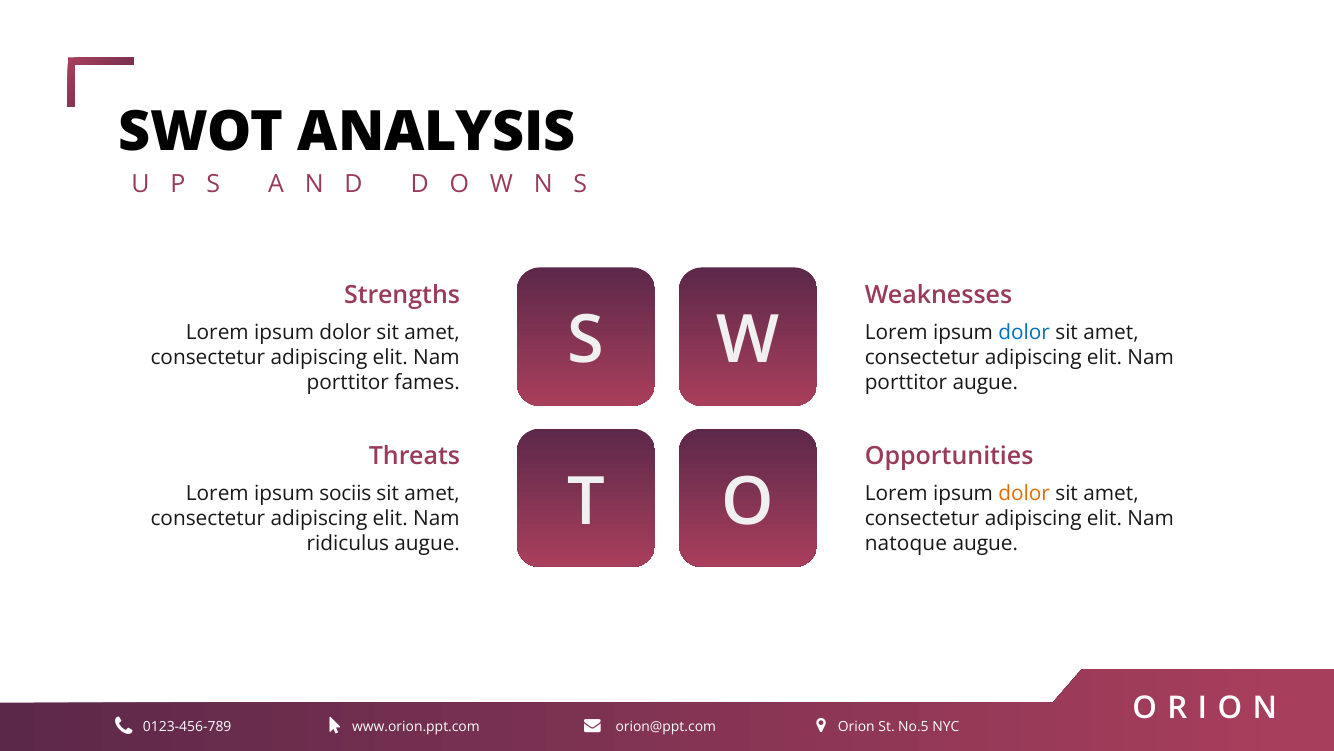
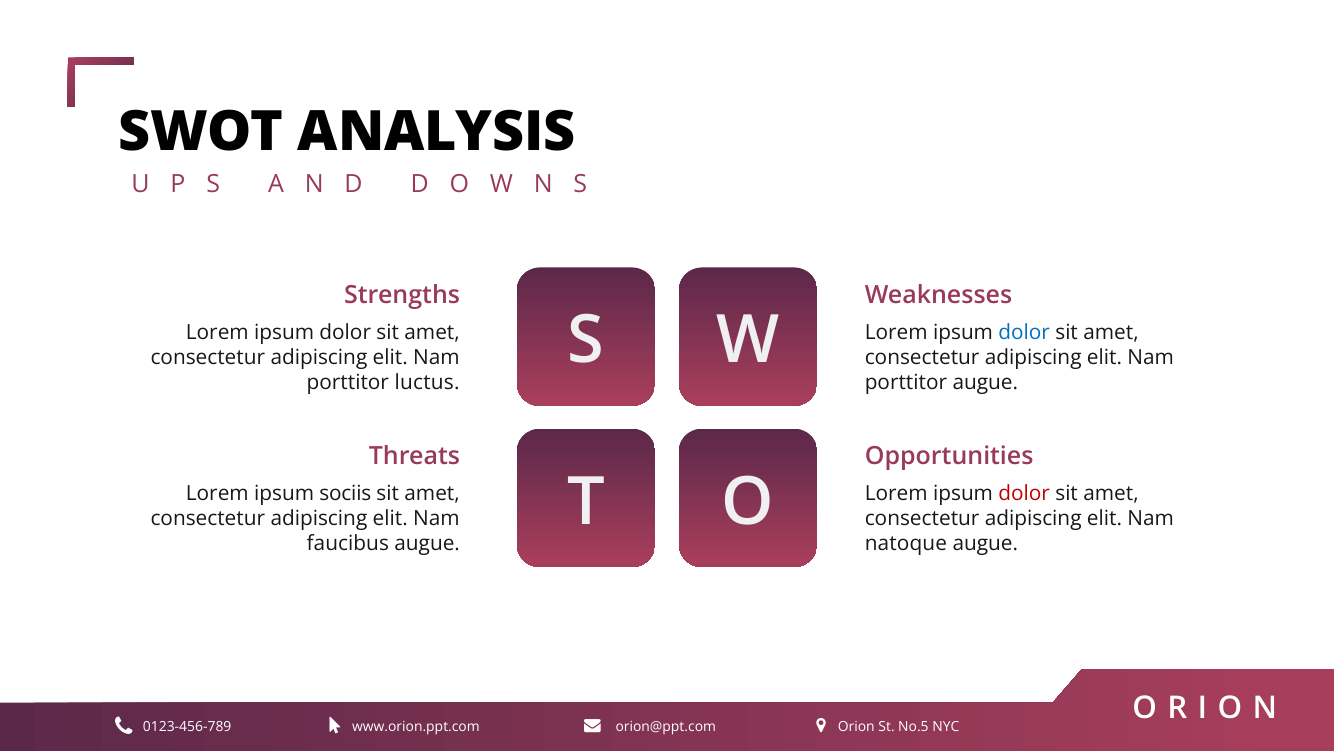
fames: fames -> luctus
dolor at (1024, 493) colour: orange -> red
ridiculus: ridiculus -> faucibus
